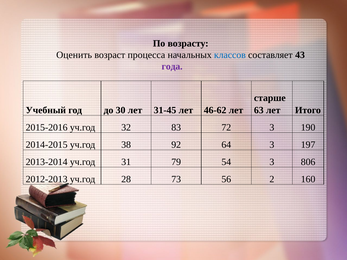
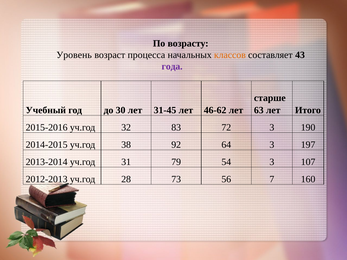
Оценить: Оценить -> Уровень
классов colour: blue -> orange
806: 806 -> 107
2: 2 -> 7
